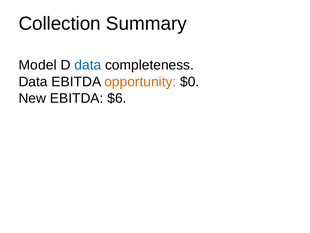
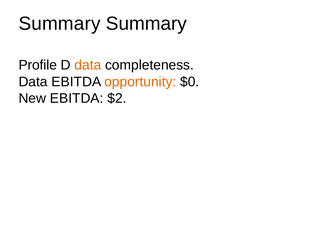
Collection at (60, 24): Collection -> Summary
Model: Model -> Profile
data at (88, 65) colour: blue -> orange
$6: $6 -> $2
